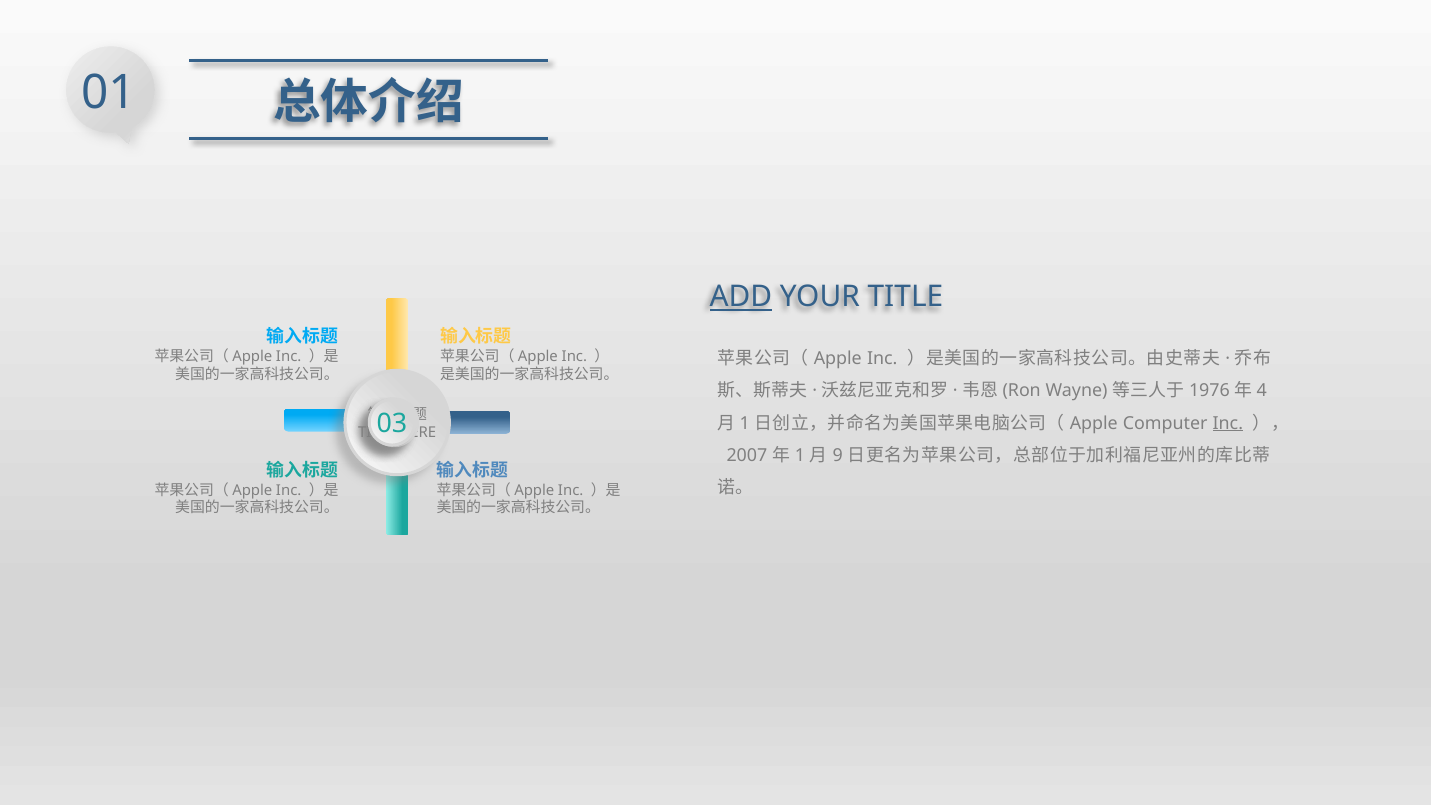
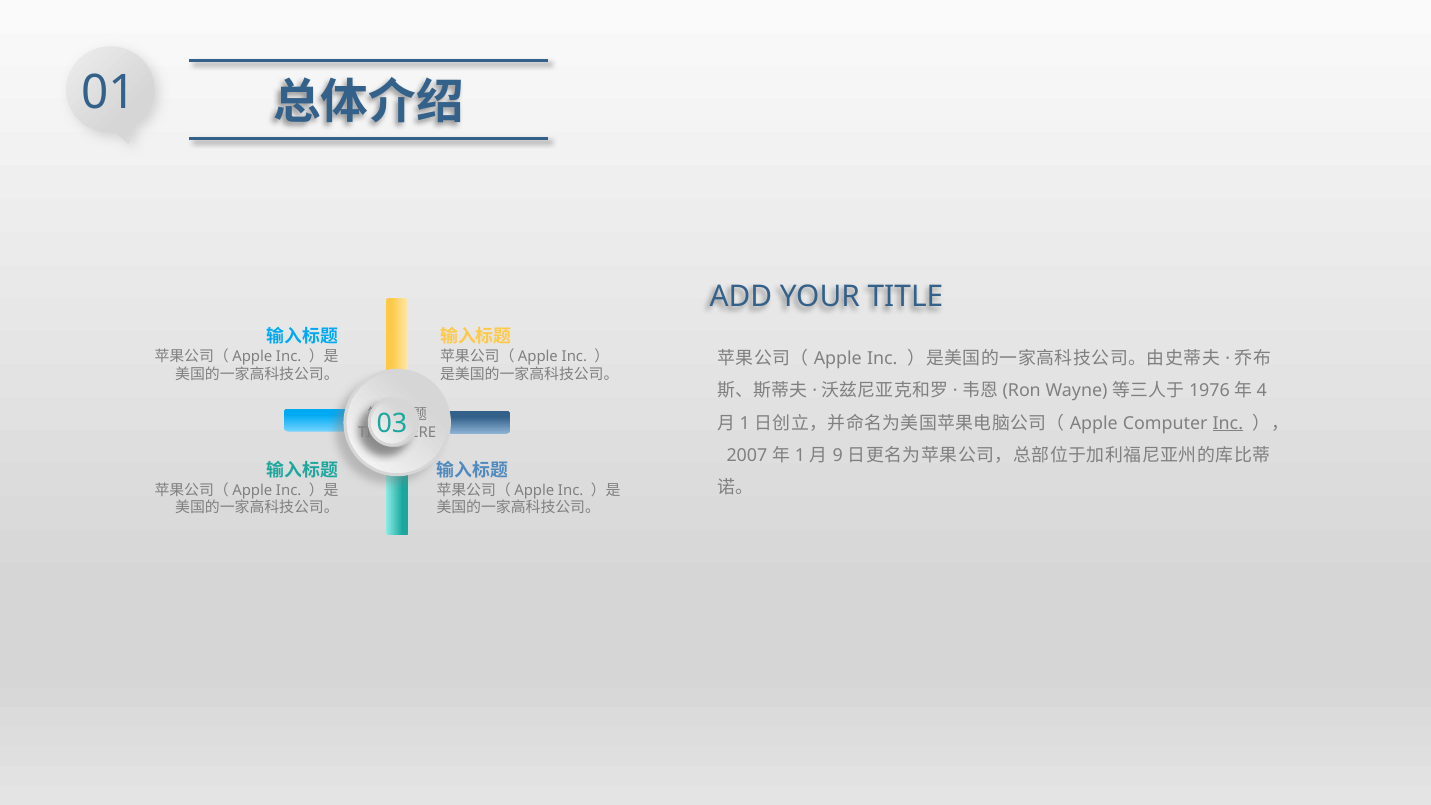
ADD underline: present -> none
